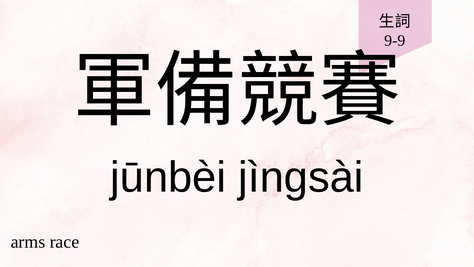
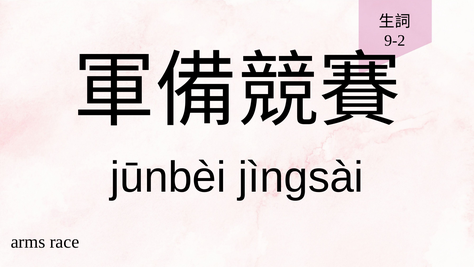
9-9: 9-9 -> 9-2
